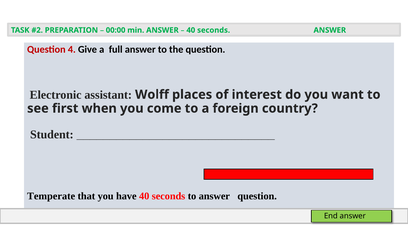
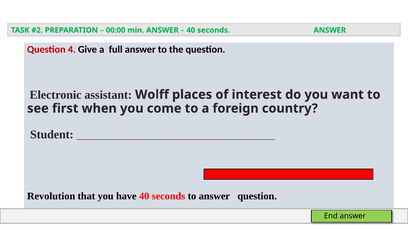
Temperate: Temperate -> Revolution
